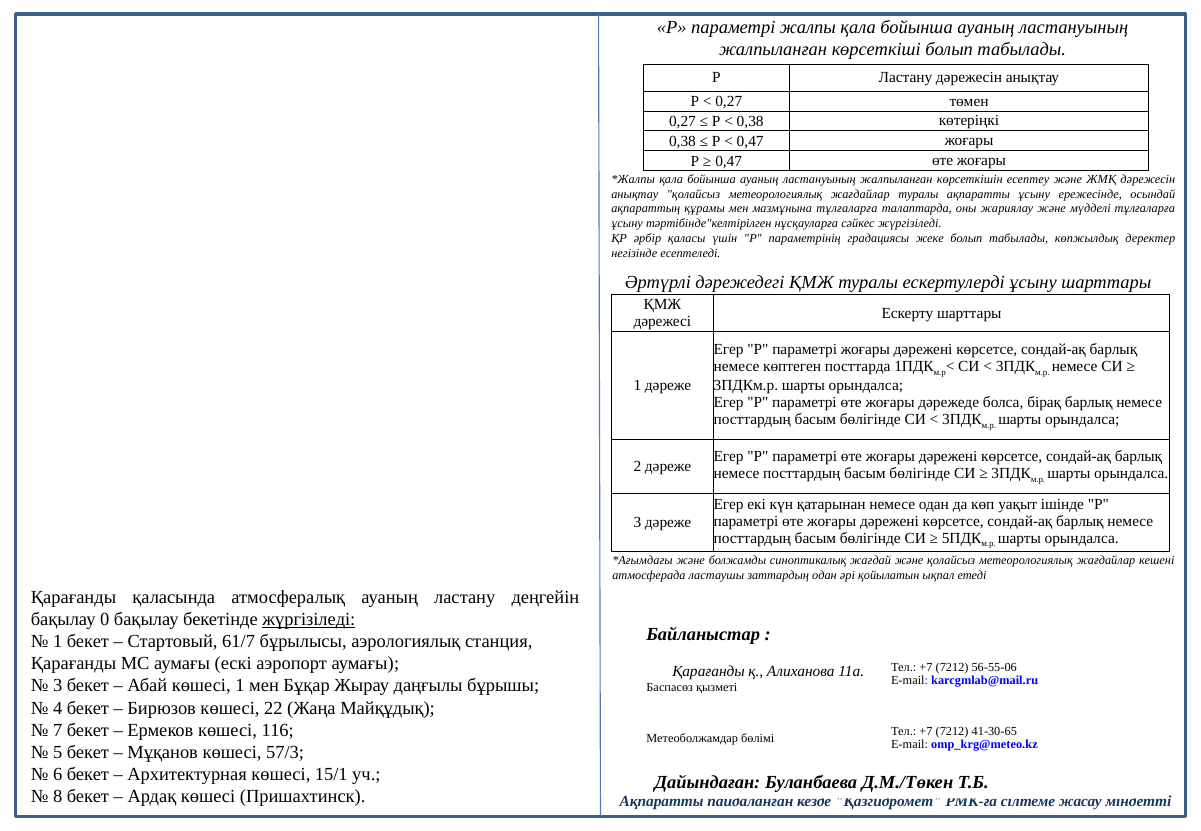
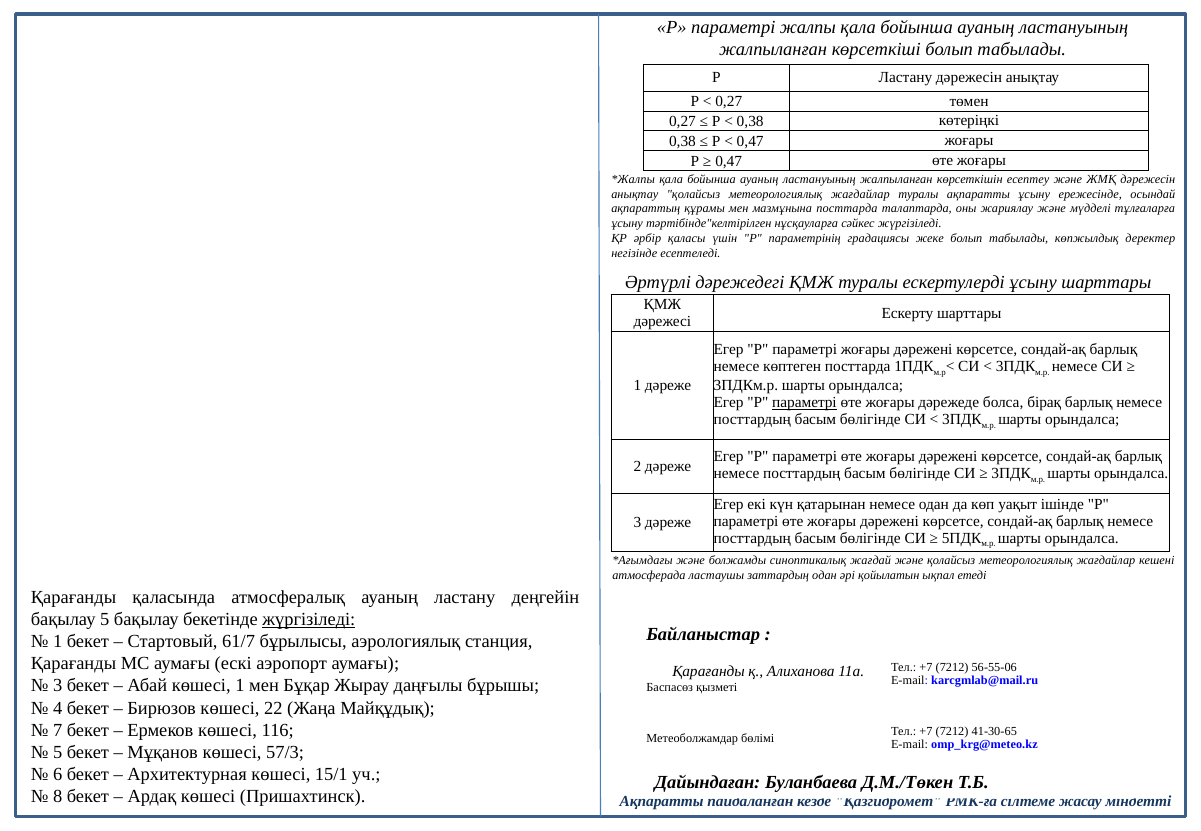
мазмұнына тұлғаларға: тұлғаларға -> посттарда
параметрі at (804, 403) underline: none -> present
бақылау 0: 0 -> 5
